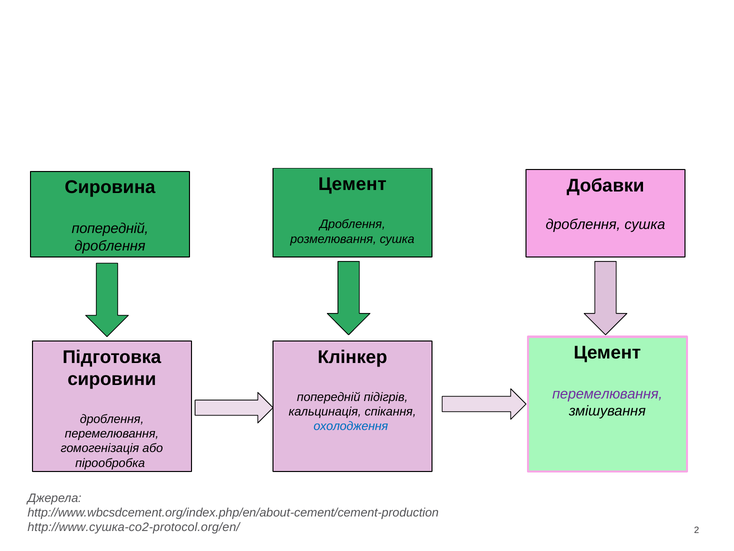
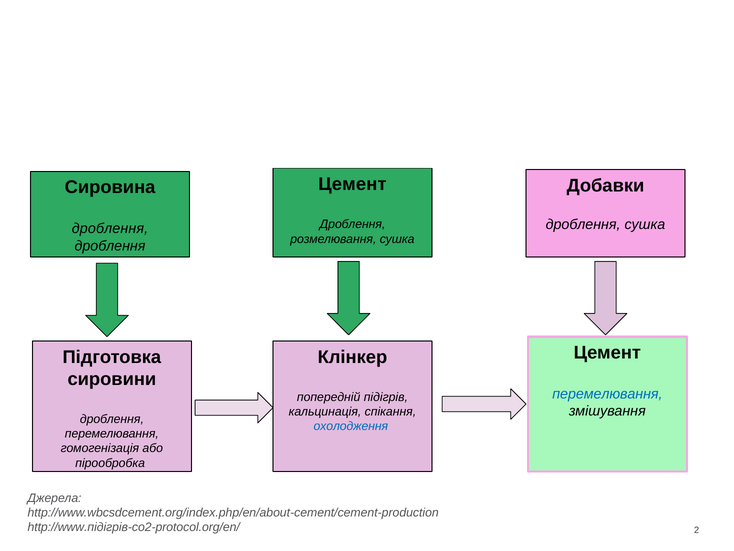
попередній at (110, 229): попередній -> дроблення
перемелювання at (607, 394) colour: purple -> blue
http://www.сушка-co2-protocol.org/en/: http://www.сушка-co2-protocol.org/en/ -> http://www.підігрів-co2-protocol.org/en/
